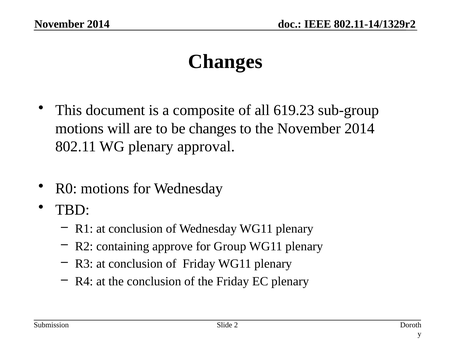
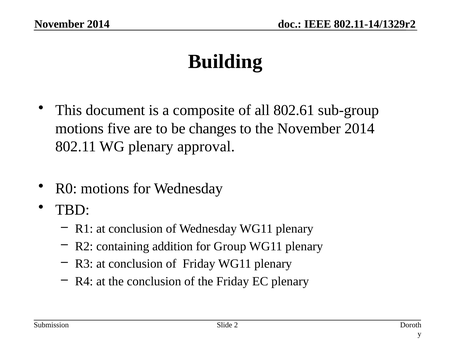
Changes at (225, 62): Changes -> Building
619.23: 619.23 -> 802.61
will: will -> five
approve: approve -> addition
